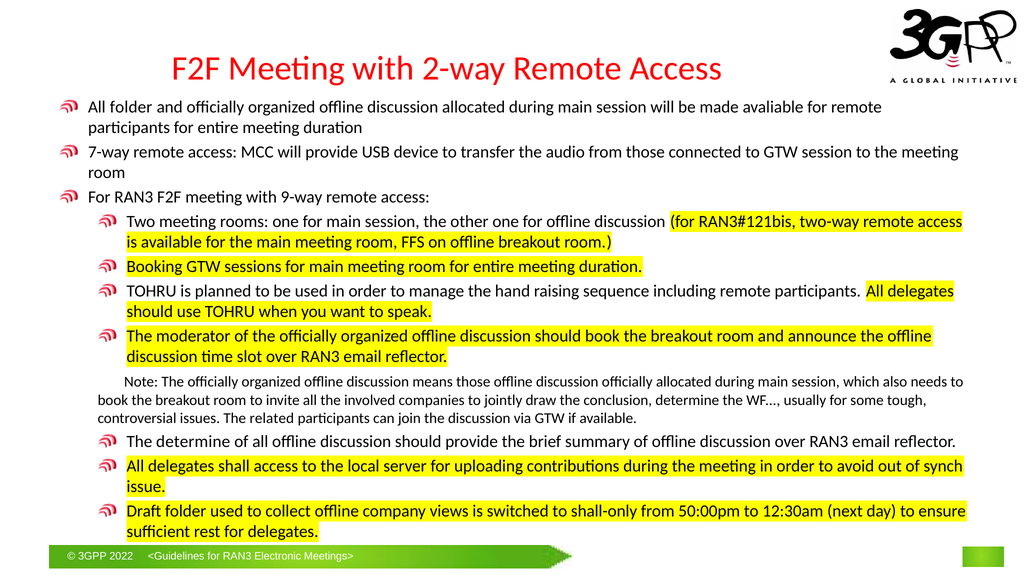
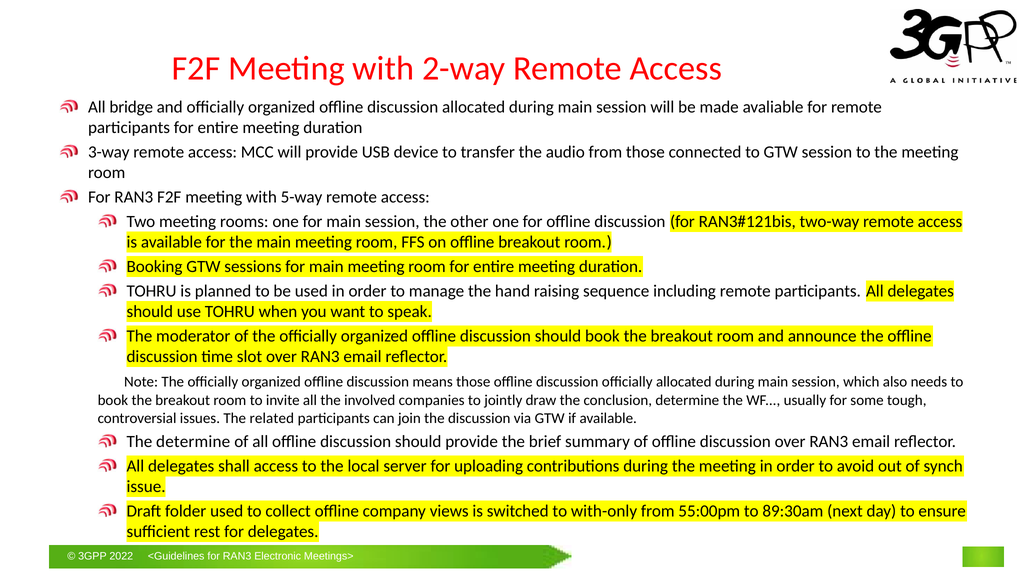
All folder: folder -> bridge
7-way: 7-way -> 3-way
9-way: 9-way -> 5-way
shall-only: shall-only -> with-only
50:00pm: 50:00pm -> 55:00pm
12:30am: 12:30am -> 89:30am
